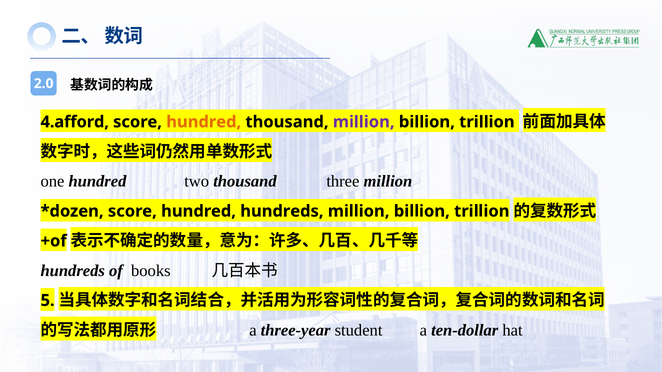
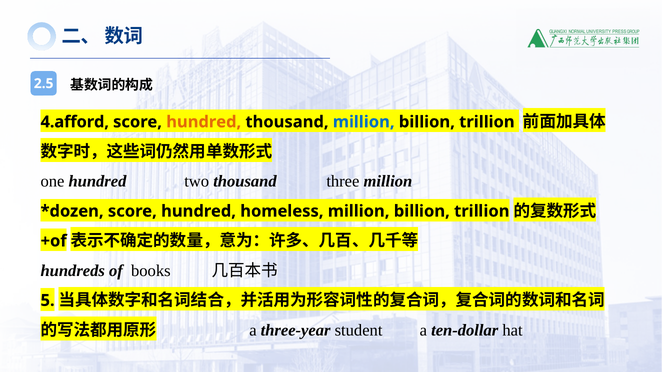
2.0: 2.0 -> 2.5
million at (364, 122) colour: purple -> blue
hundred hundreds: hundreds -> homeless
